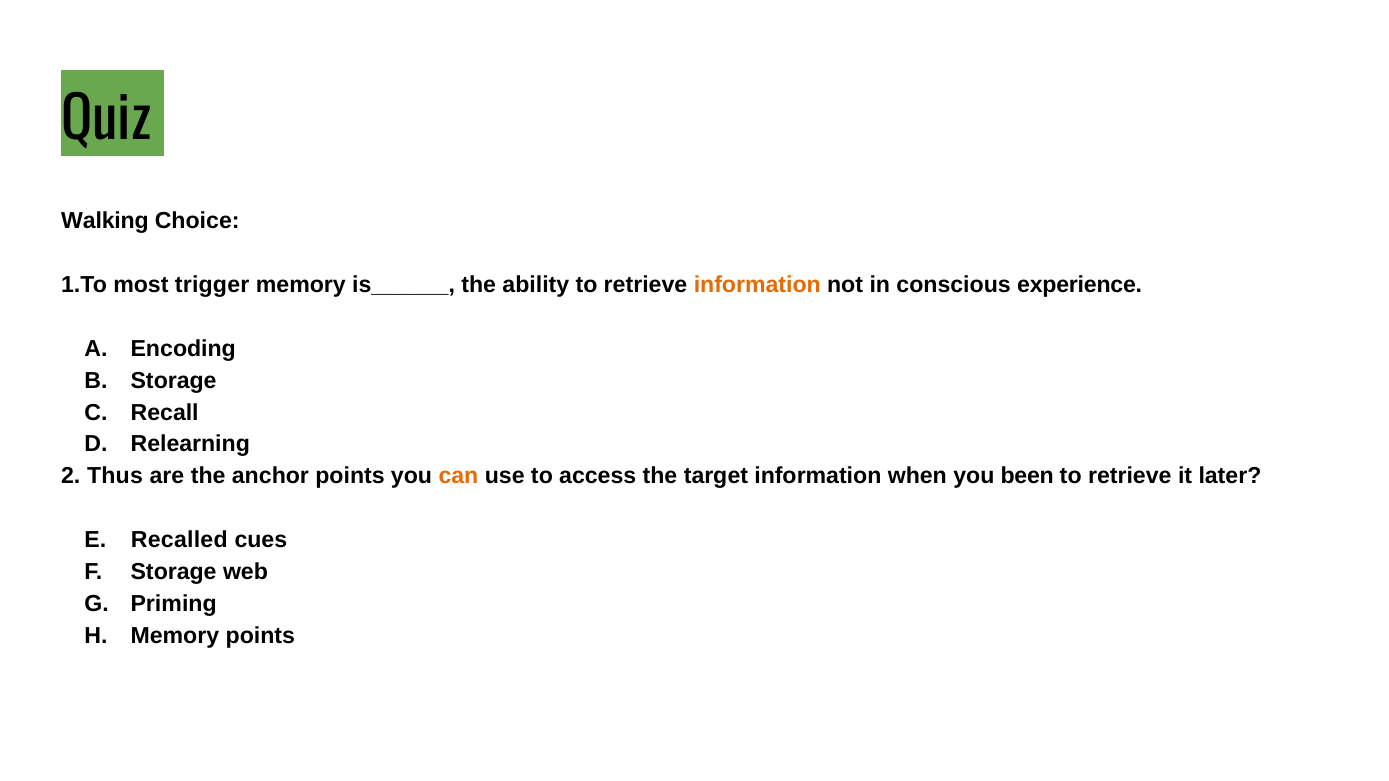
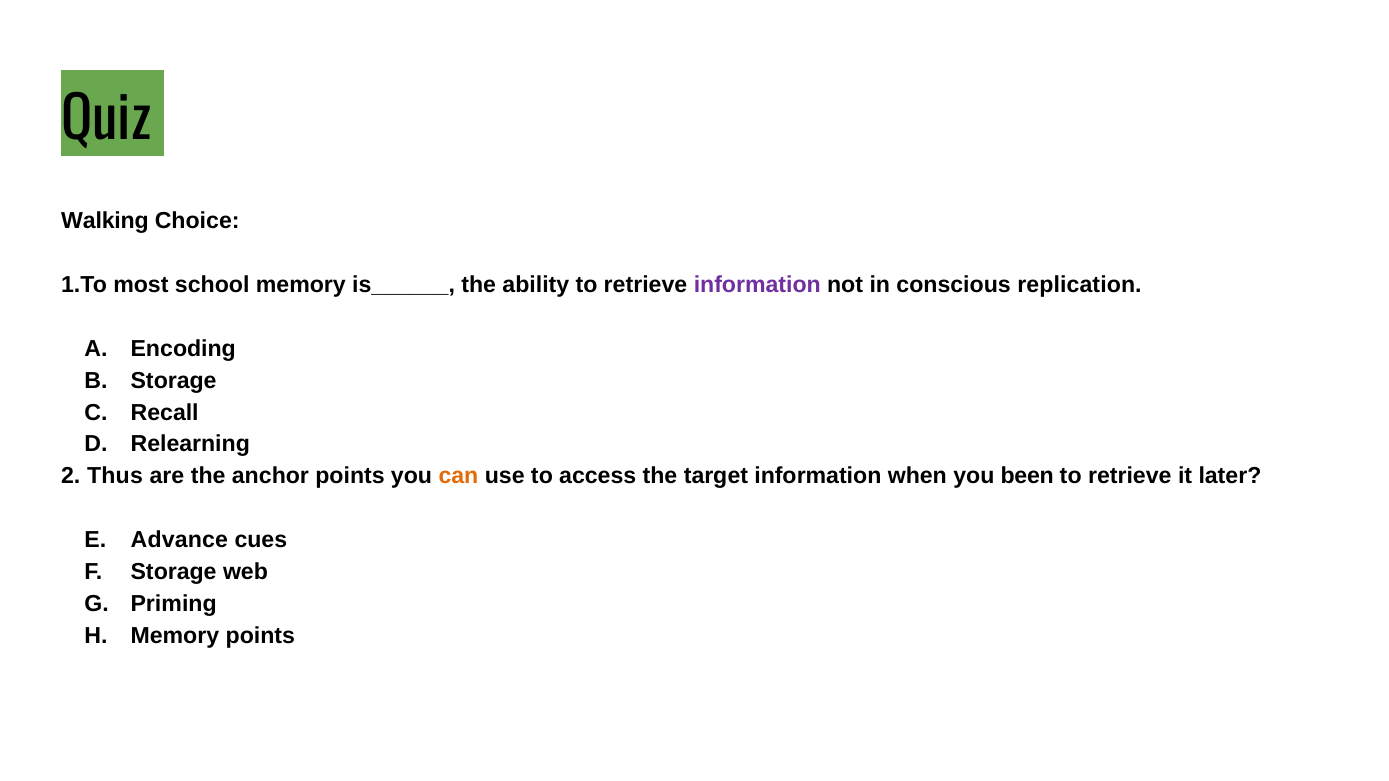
trigger: trigger -> school
information at (757, 285) colour: orange -> purple
experience: experience -> replication
Recalled: Recalled -> Advance
